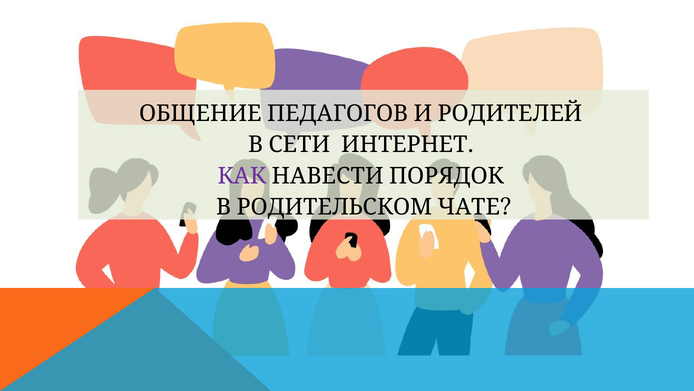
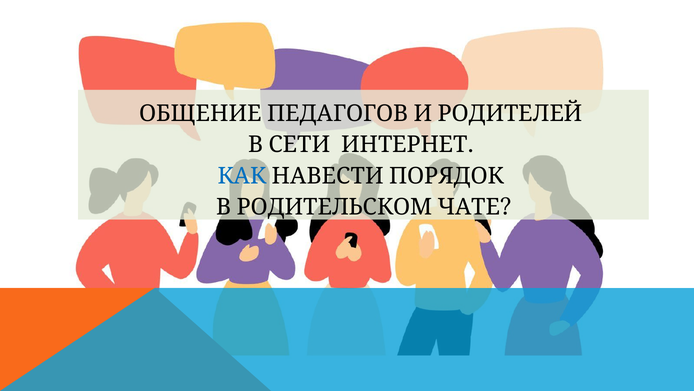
КАК colour: purple -> blue
